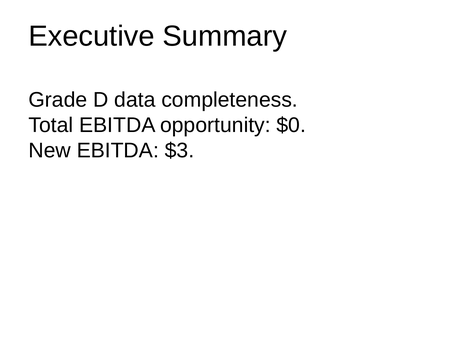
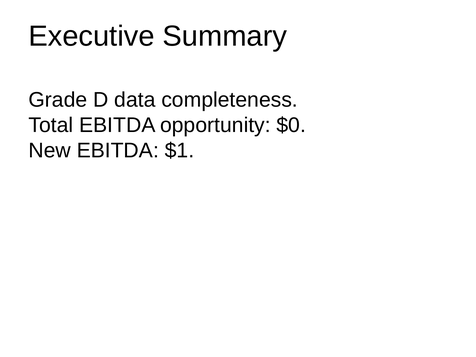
$3: $3 -> $1
